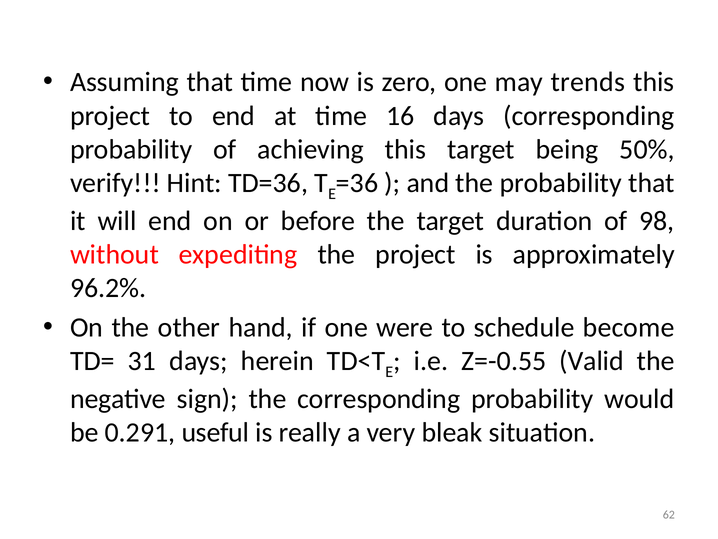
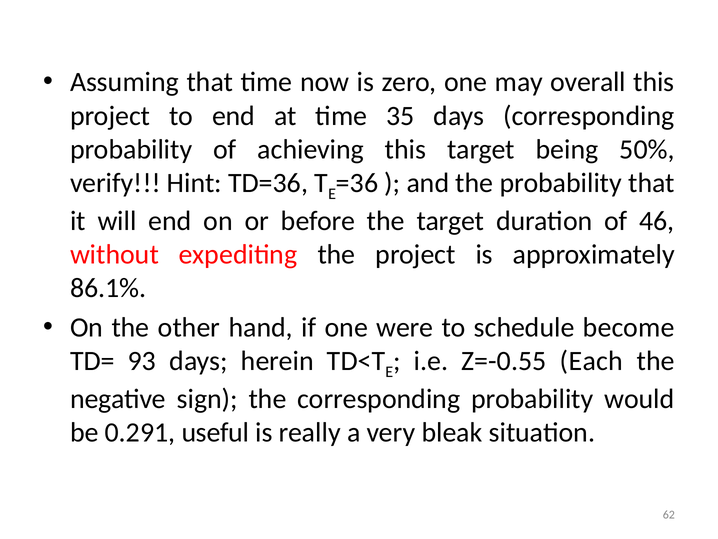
trends: trends -> overall
16: 16 -> 35
98: 98 -> 46
96.2%: 96.2% -> 86.1%
31: 31 -> 93
Valid: Valid -> Each
